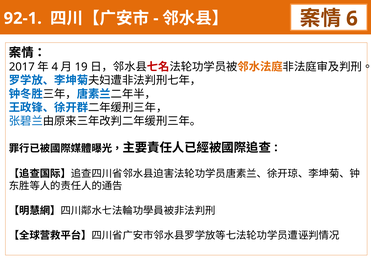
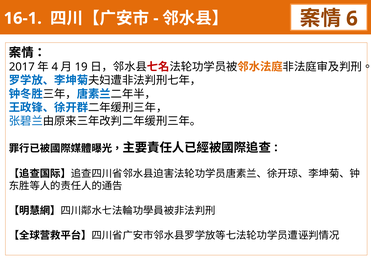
92-1: 92-1 -> 16-1
